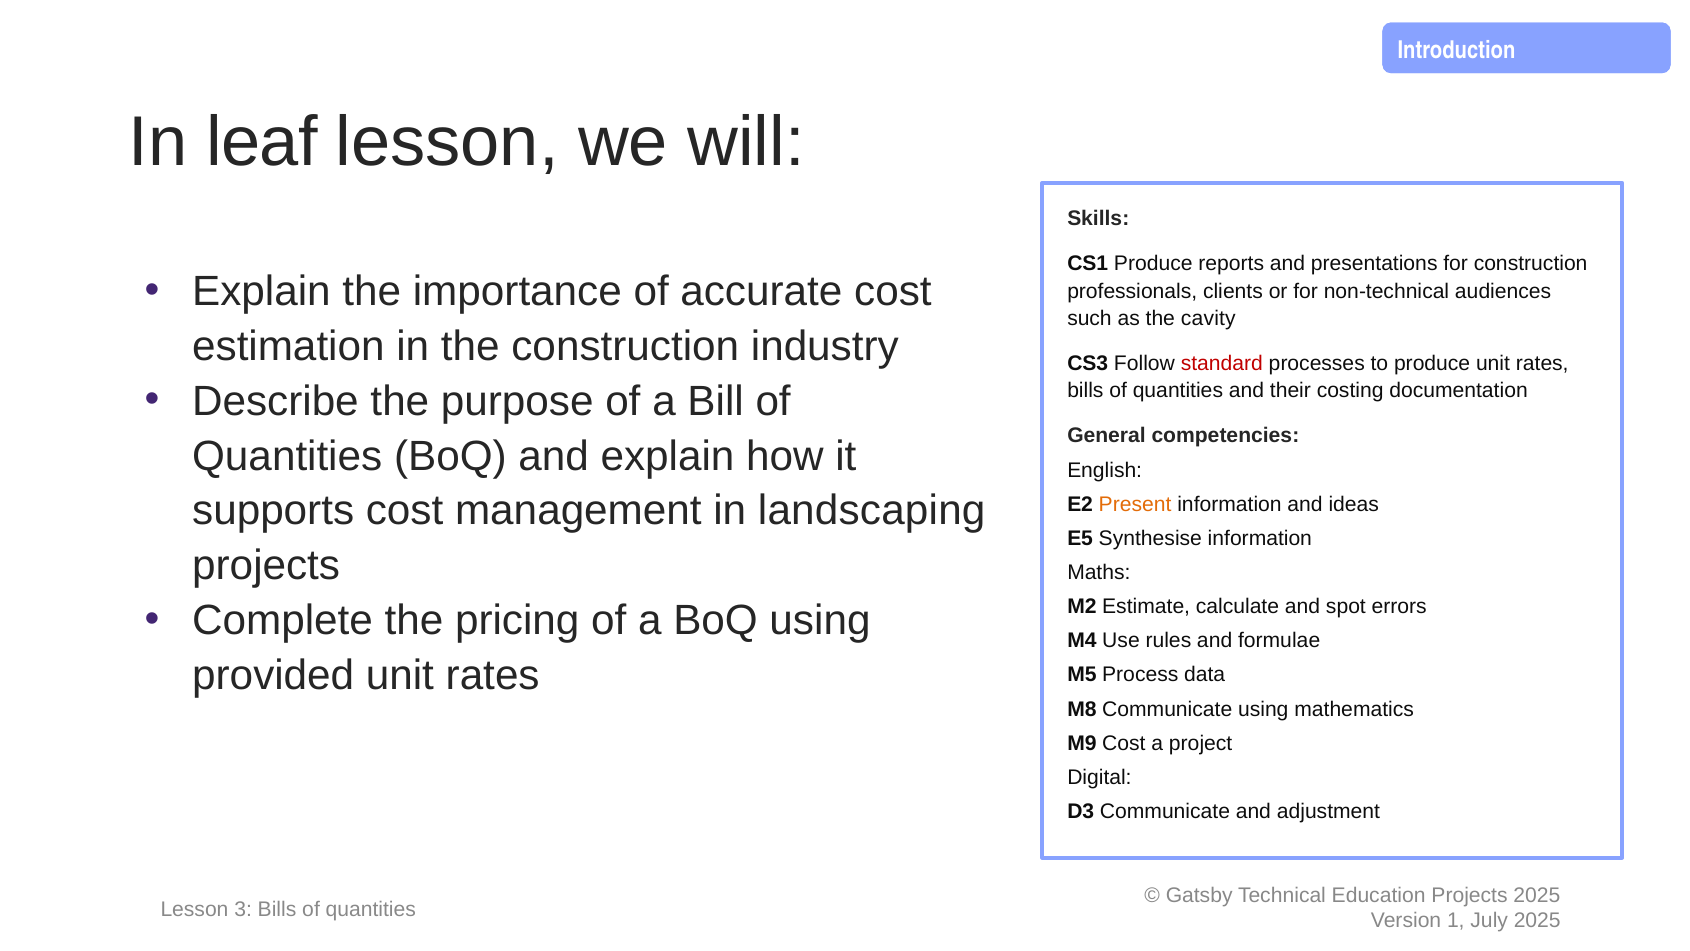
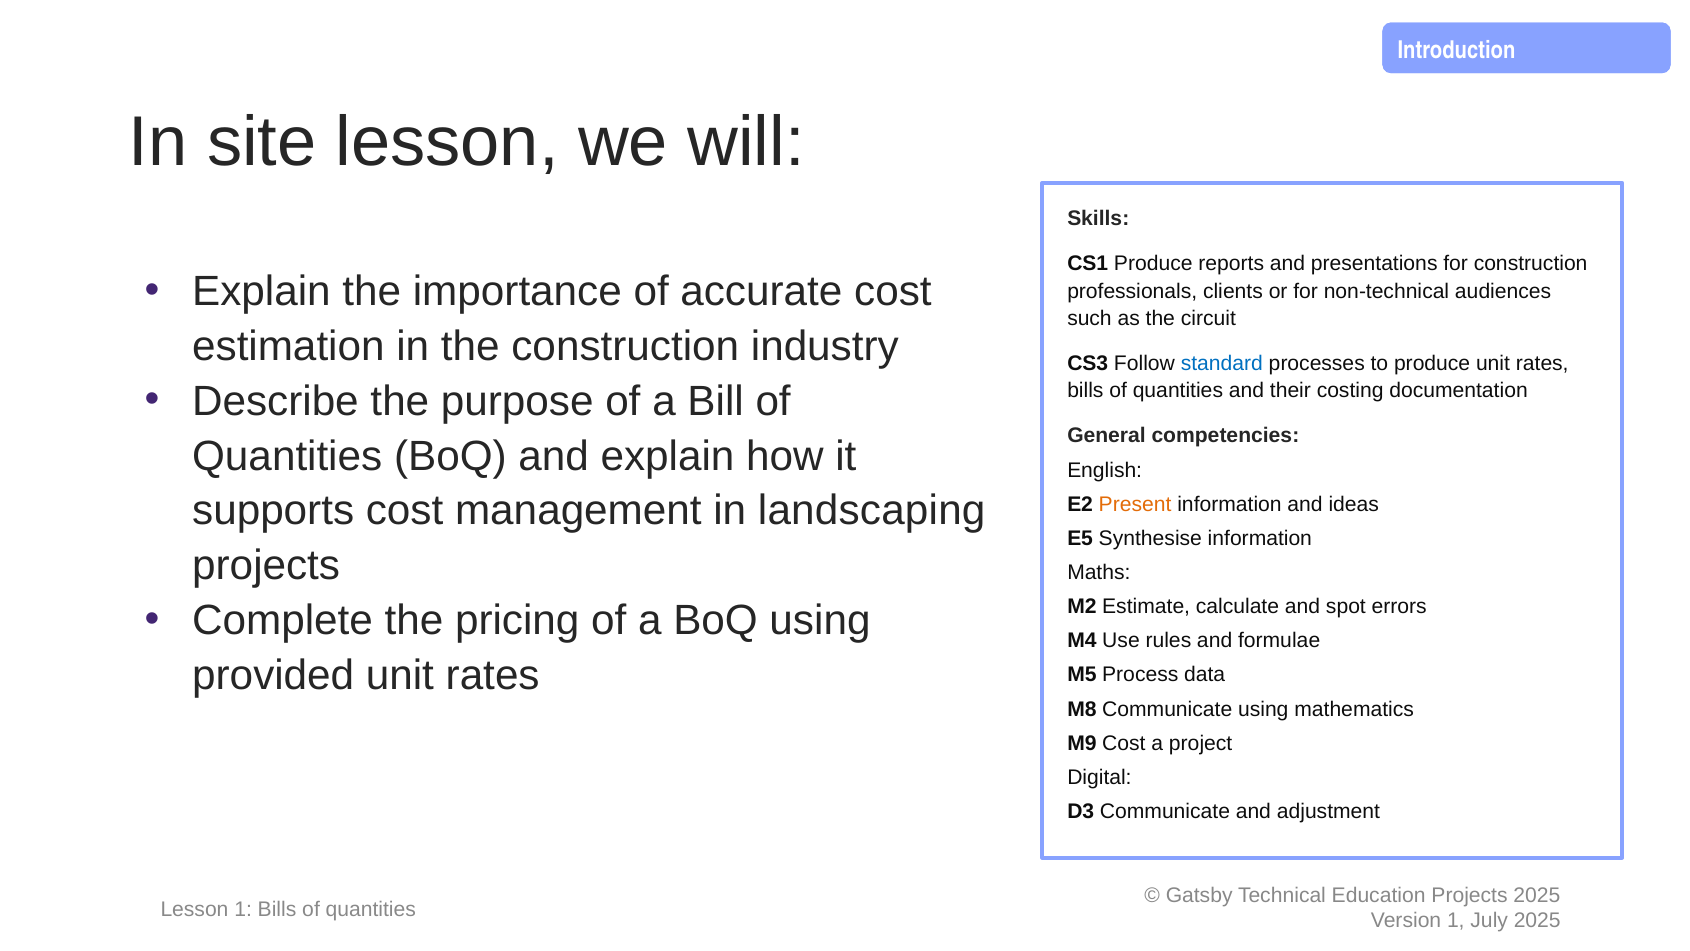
leaf: leaf -> site
cavity: cavity -> circuit
standard colour: red -> blue
Lesson 3: 3 -> 1
